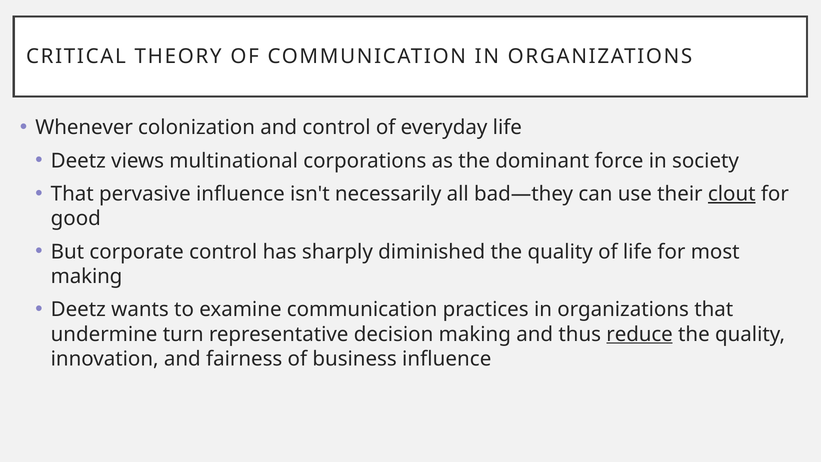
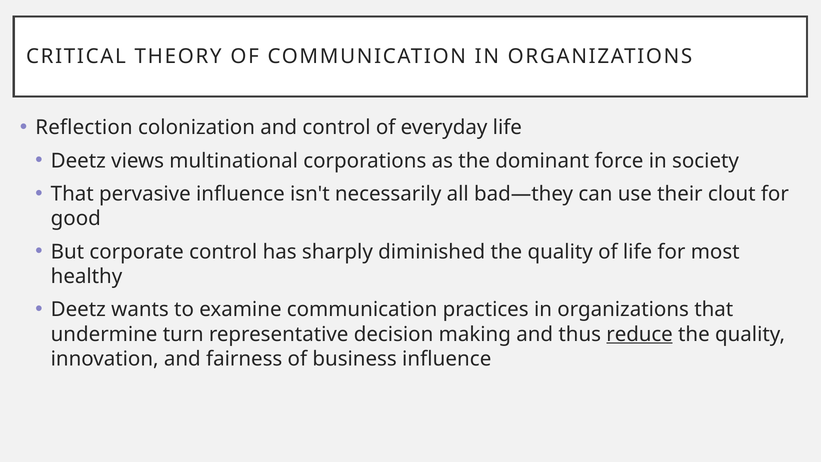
Whenever: Whenever -> Reflection
clout underline: present -> none
making at (87, 276): making -> healthy
